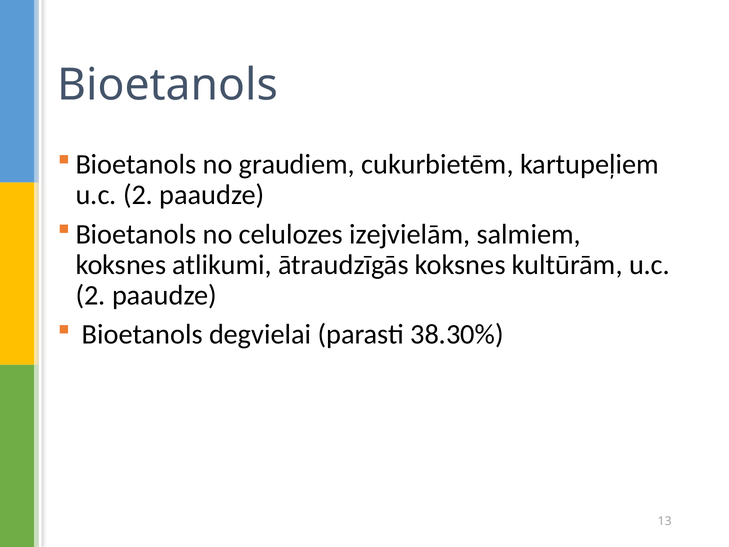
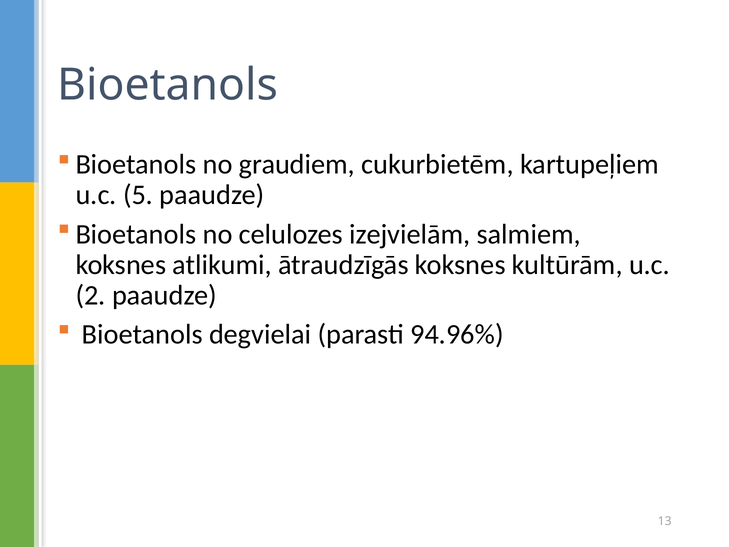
2 at (138, 195): 2 -> 5
38.30%: 38.30% -> 94.96%
